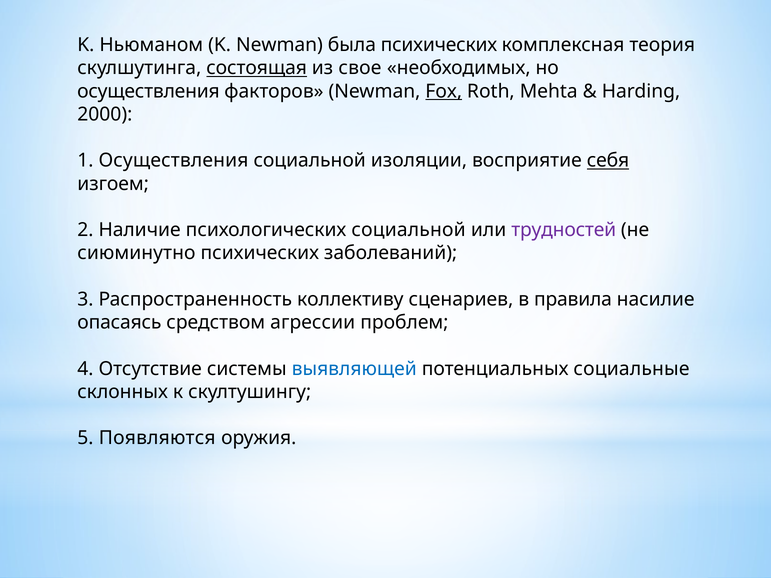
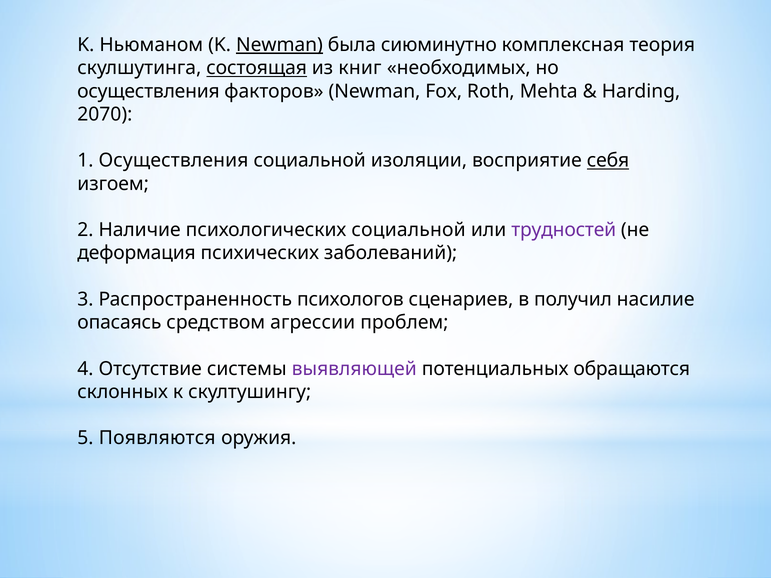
Newman at (279, 45) underline: none -> present
была психических: психических -> сиюминутно
свое: свое -> книг
Fox underline: present -> none
2000: 2000 -> 2070
сиюминутно: сиюминутно -> деформация
коллективу: коллективу -> психологов
правила: правила -> получил
выявляющей colour: blue -> purple
социальные: социальные -> обращаются
